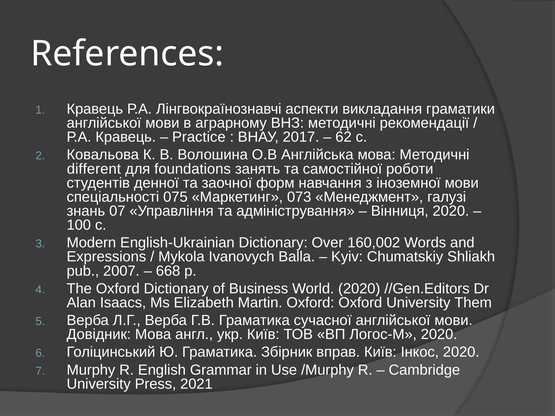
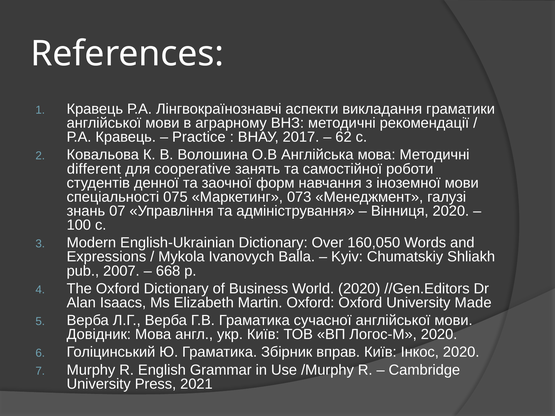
foundations: foundations -> cooperative
160,002: 160,002 -> 160,050
Them: Them -> Made
